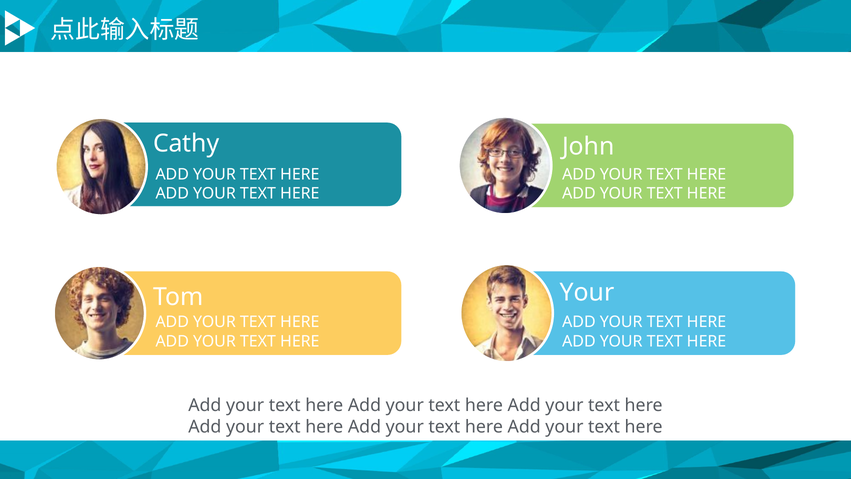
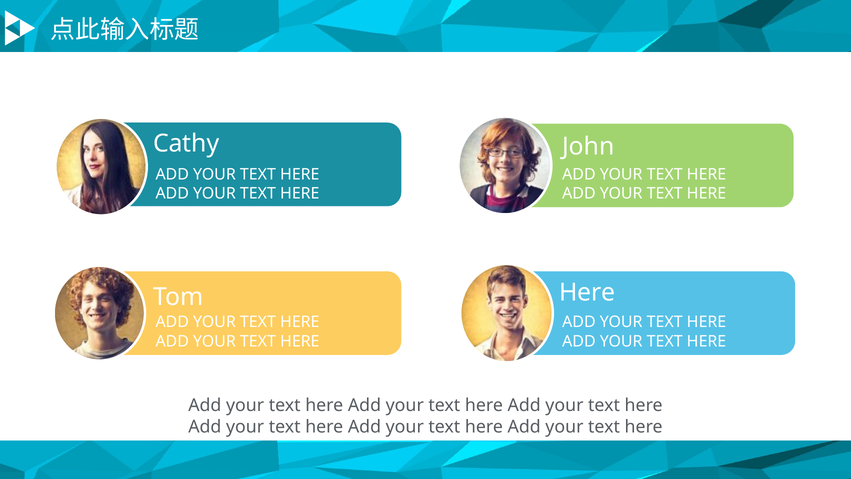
Your at (587, 292): Your -> Here
